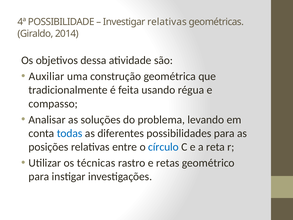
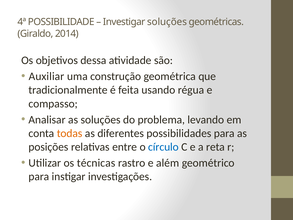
Investigar relativas: relativas -> soluções
todas colour: blue -> orange
retas: retas -> além
